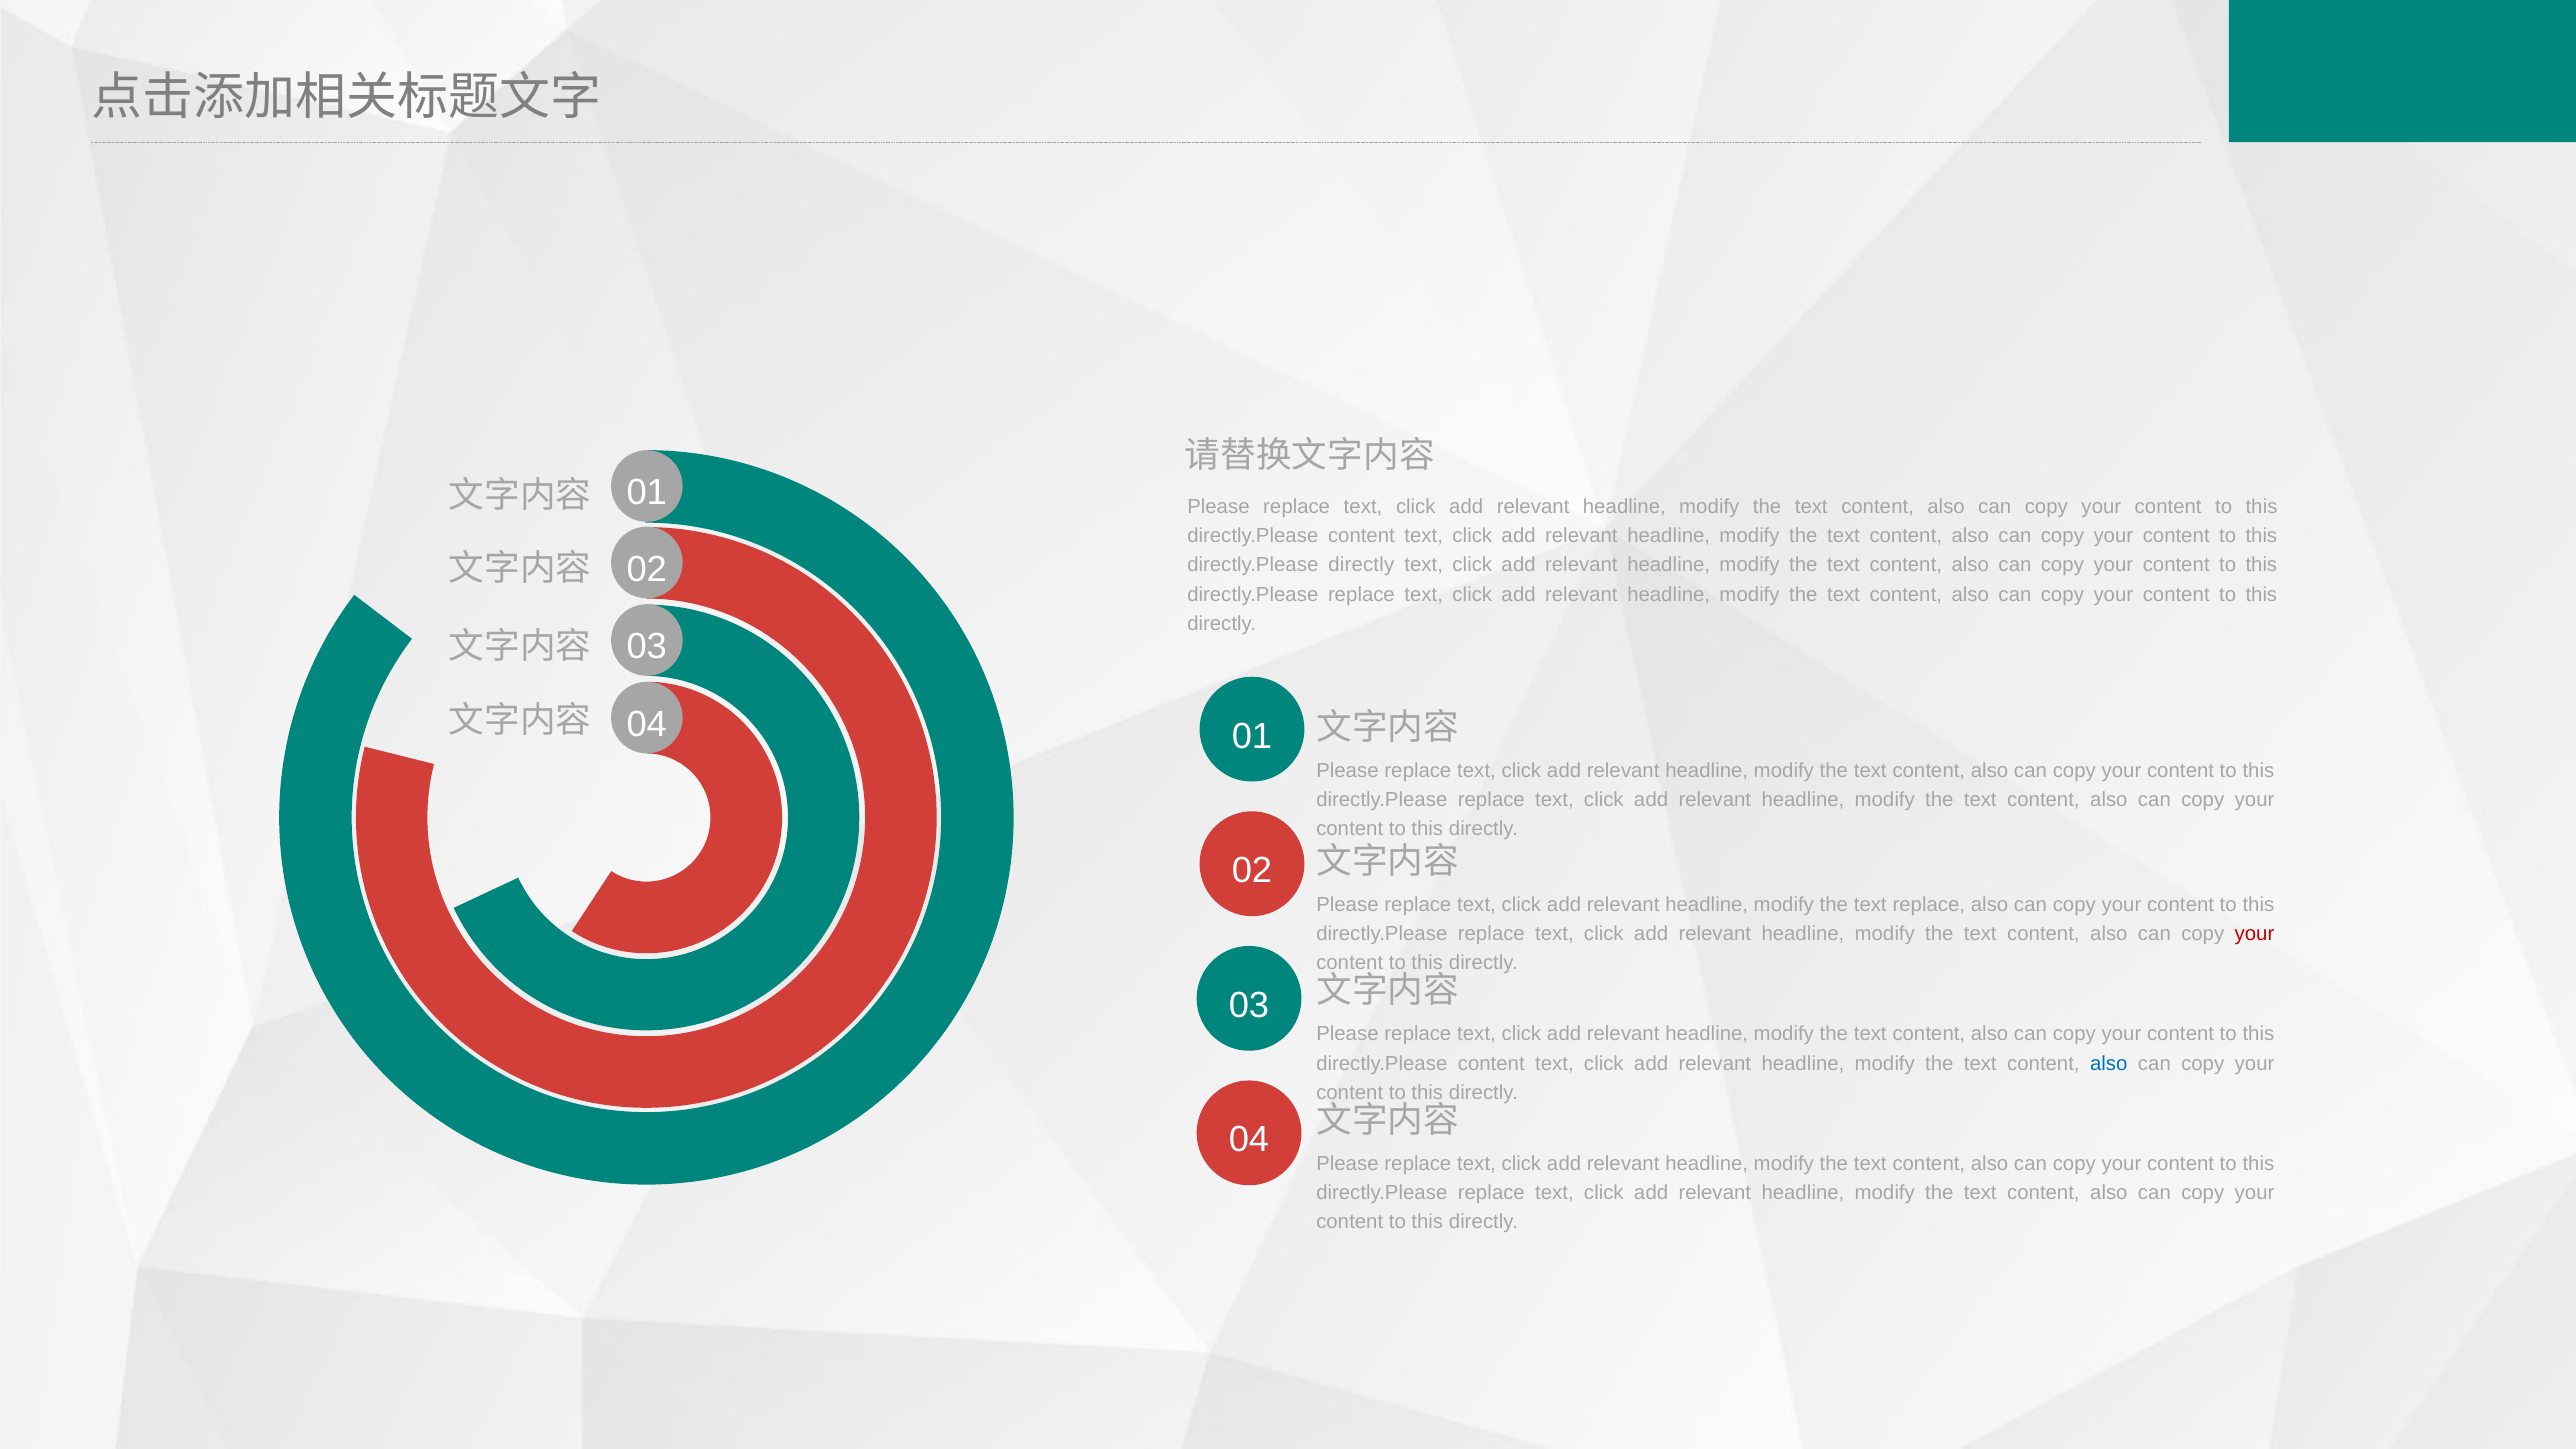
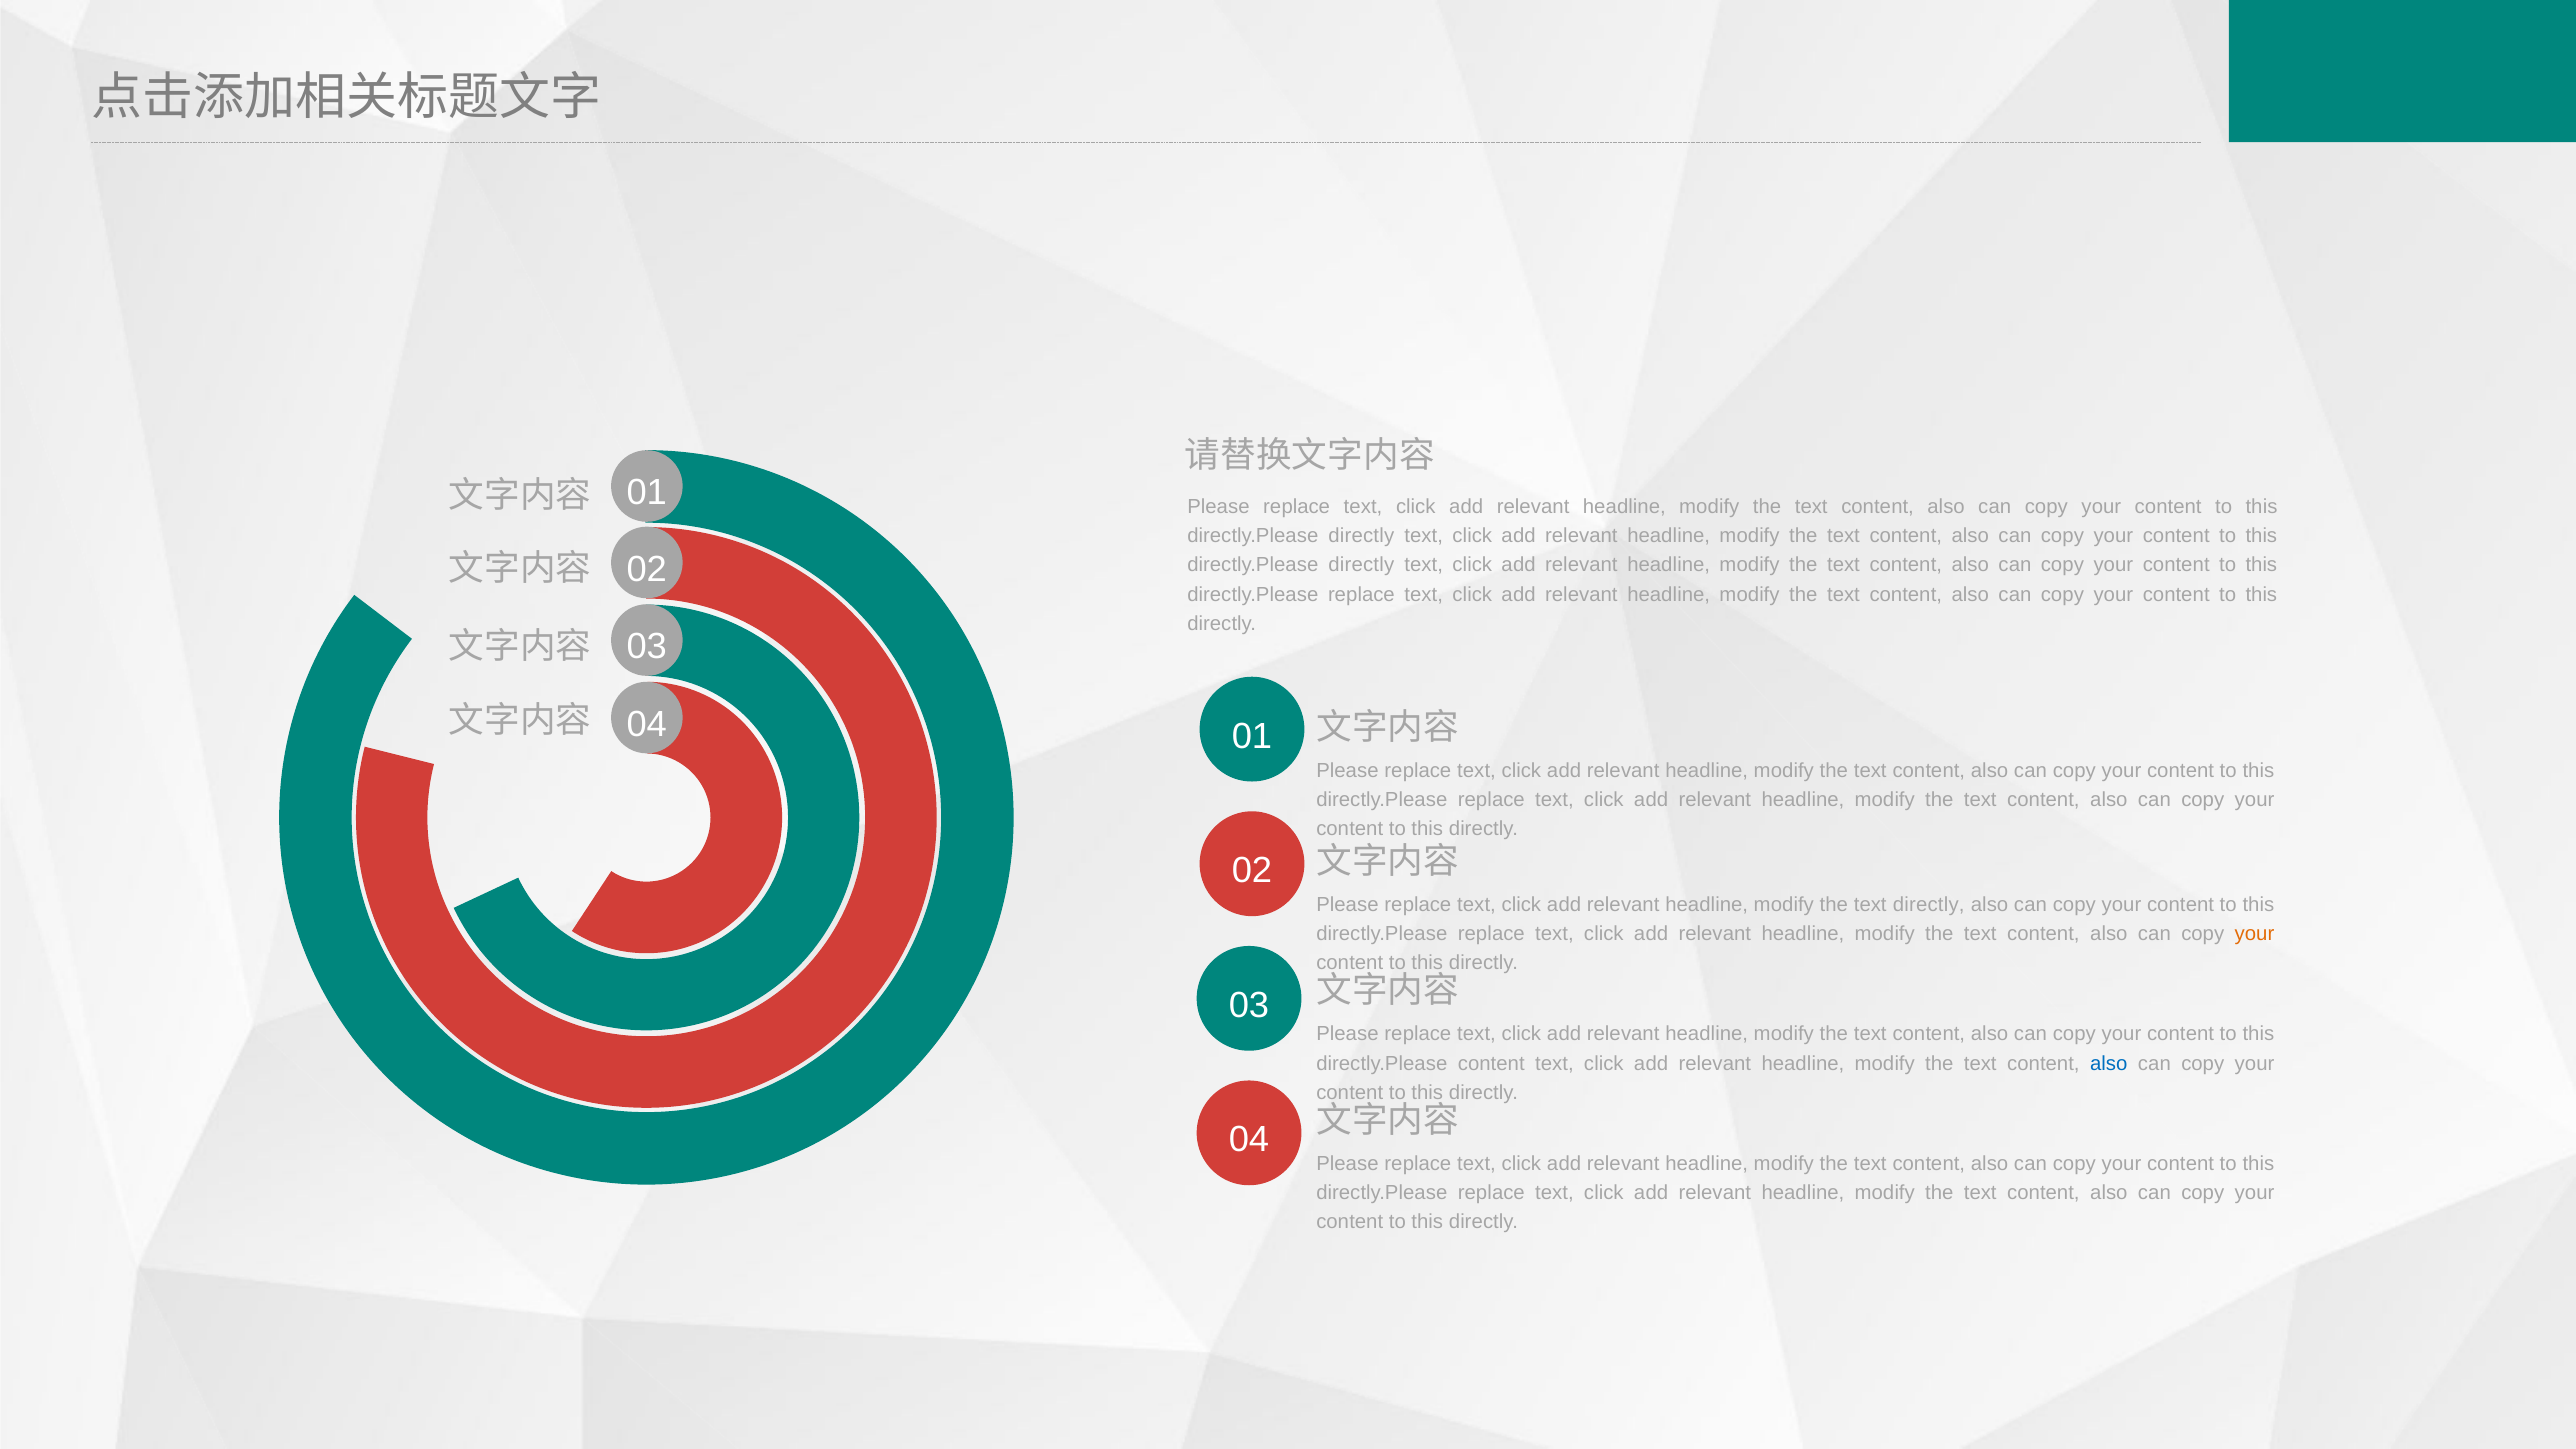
content at (1361, 536): content -> directly
text replace: replace -> directly
your at (2255, 934) colour: red -> orange
